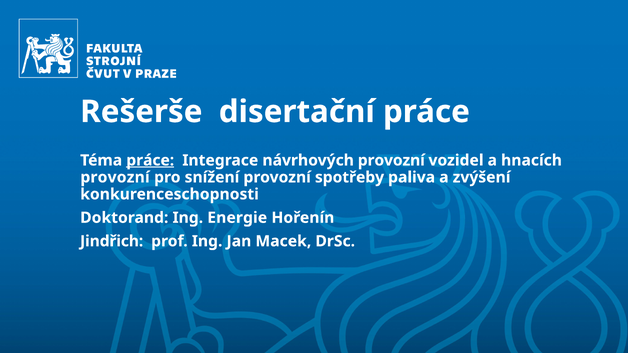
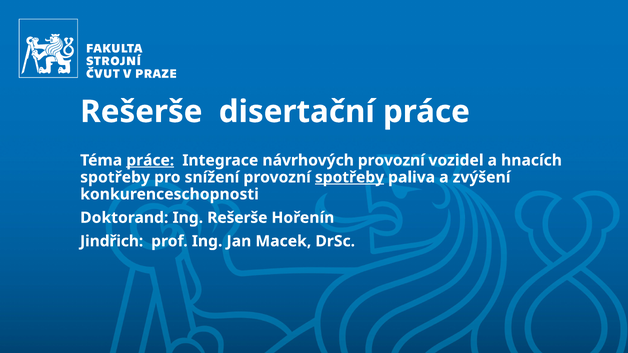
provozní at (115, 177): provozní -> spotřeby
spotřeby at (350, 177) underline: none -> present
Ing Energie: Energie -> Rešerše
